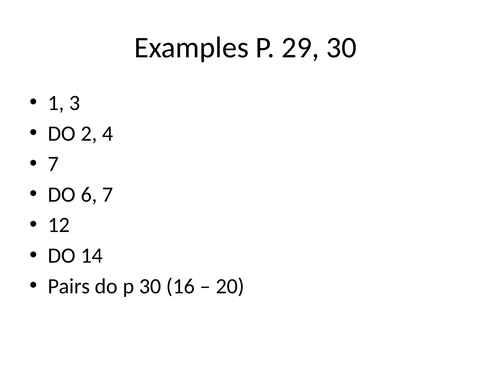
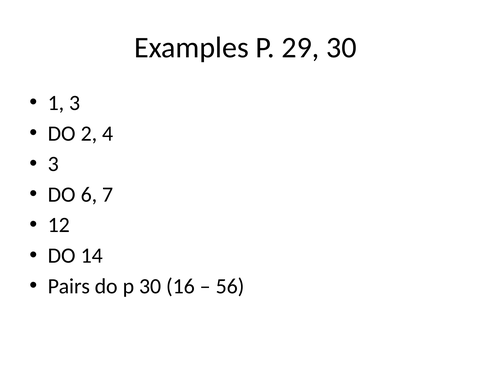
7 at (53, 164): 7 -> 3
20: 20 -> 56
